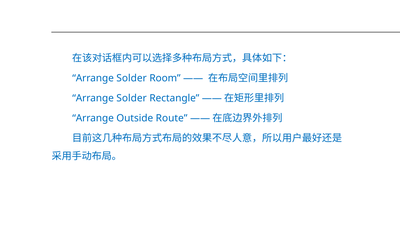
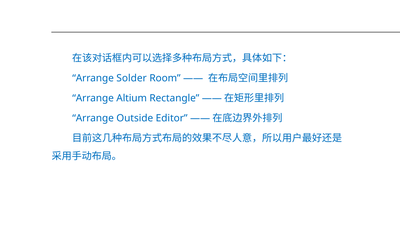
Solder at (132, 98): Solder -> Altium
Route: Route -> Editor
